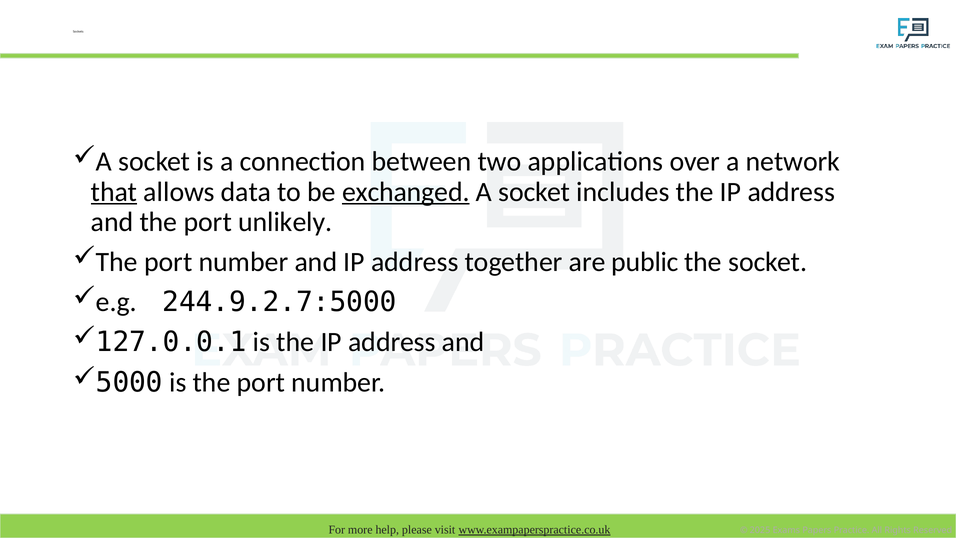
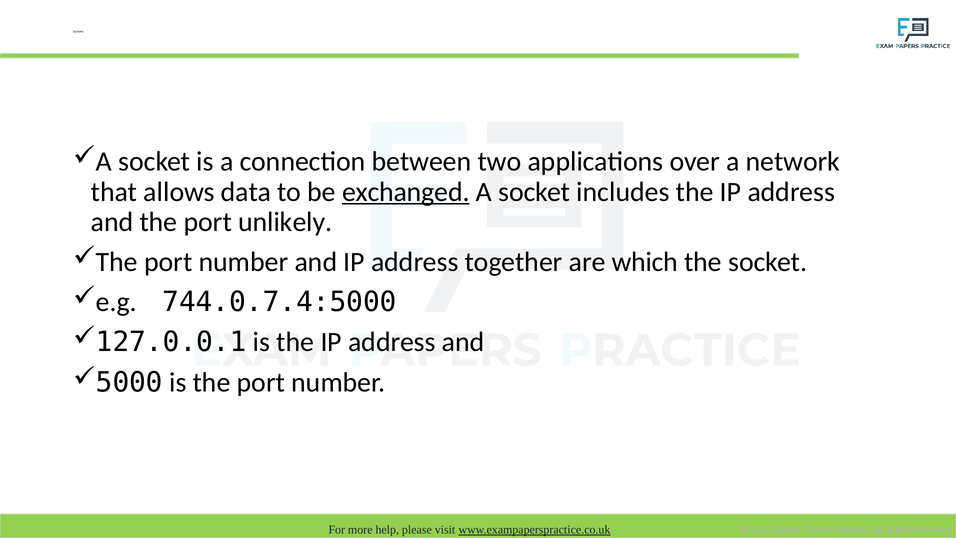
that underline: present -> none
public: public -> which
244.9.2.7:5000: 244.9.2.7:5000 -> 744.0.7.4:5000
